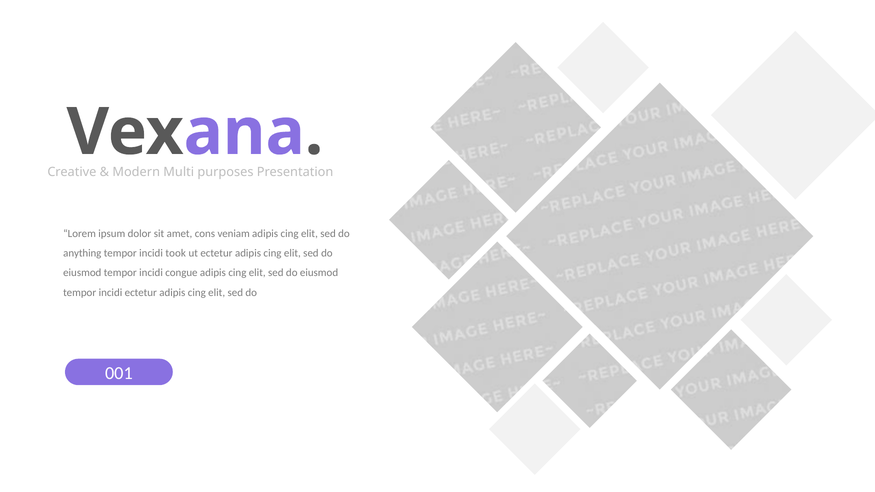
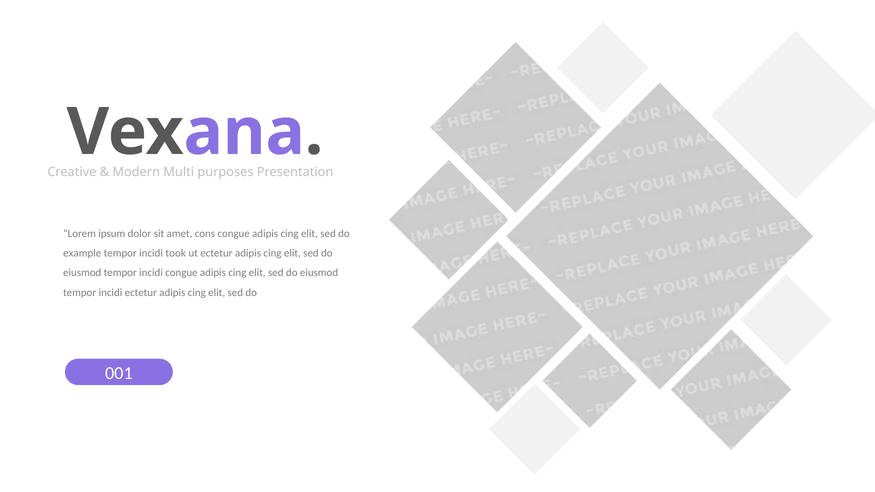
cons veniam: veniam -> congue
anything: anything -> example
